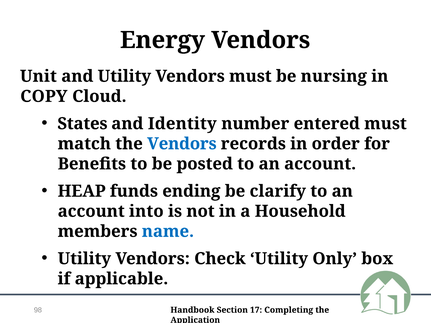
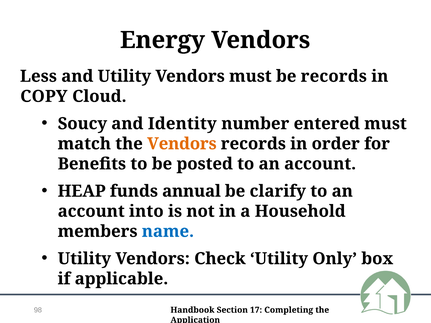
Unit: Unit -> Less
be nursing: nursing -> records
States: States -> Soucy
Vendors at (182, 144) colour: blue -> orange
ending: ending -> annual
